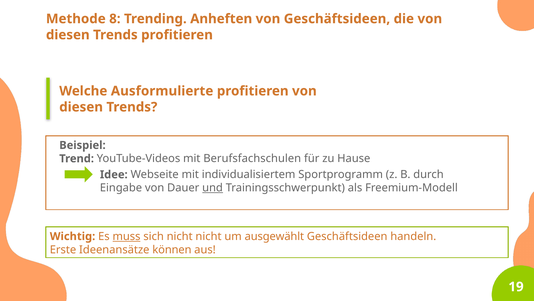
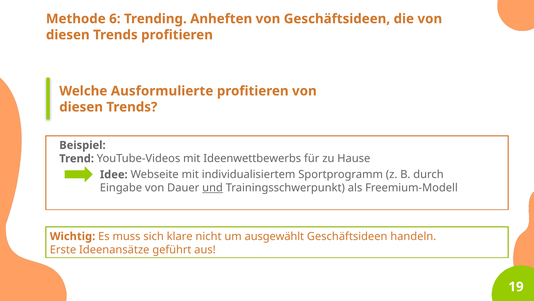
8: 8 -> 6
Berufsfachschulen: Berufsfachschulen -> Ideenwettbewerbs
muss underline: present -> none
sich nicht: nicht -> klare
können: können -> geführt
